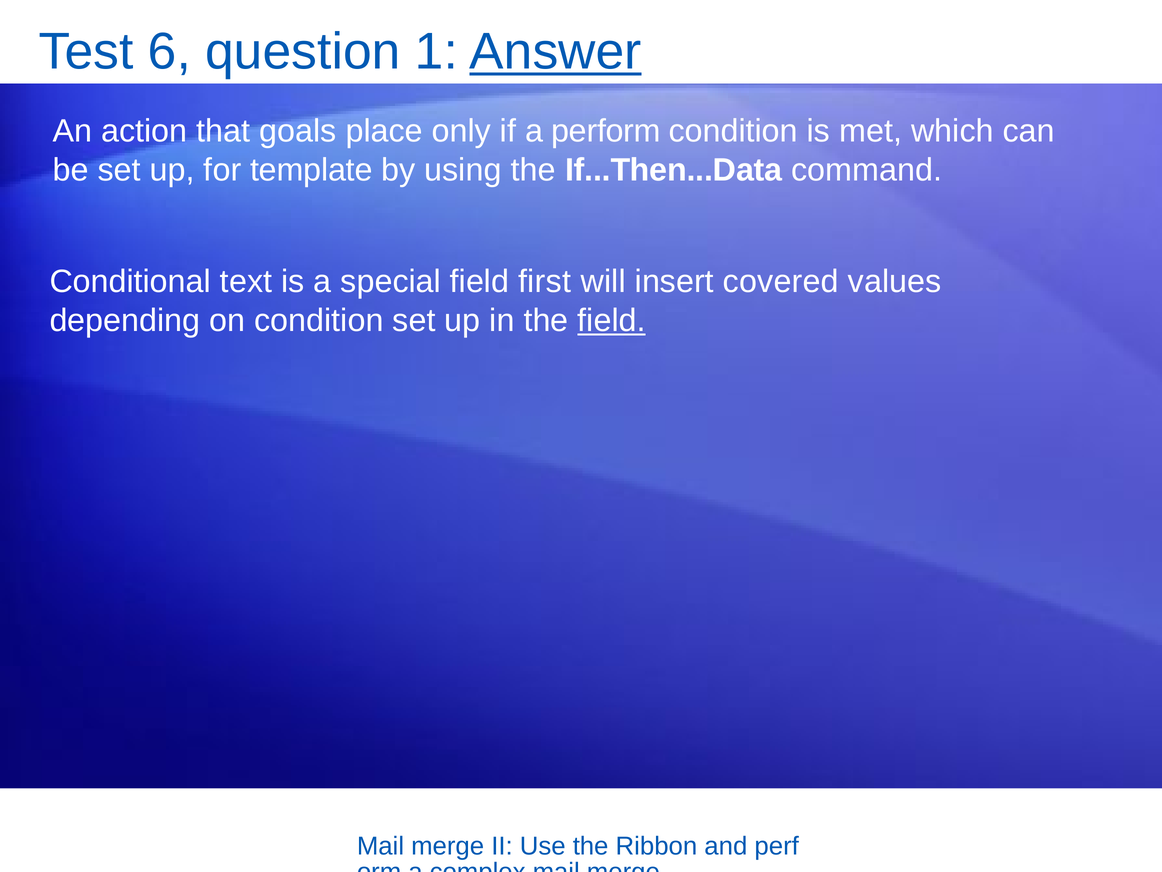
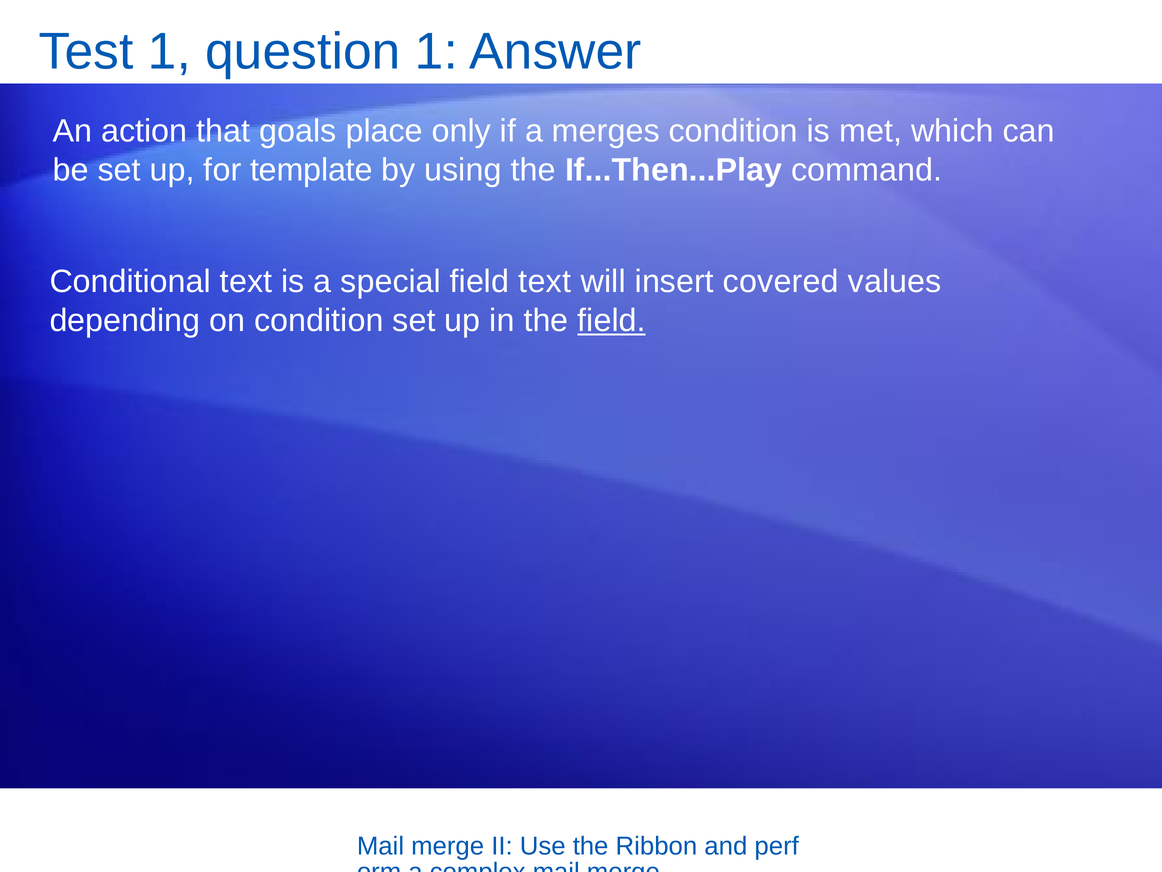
Test 6: 6 -> 1
Answer underline: present -> none
perform: perform -> merges
If...Then...Data: If...Then...Data -> If...Then...Play
field first: first -> text
